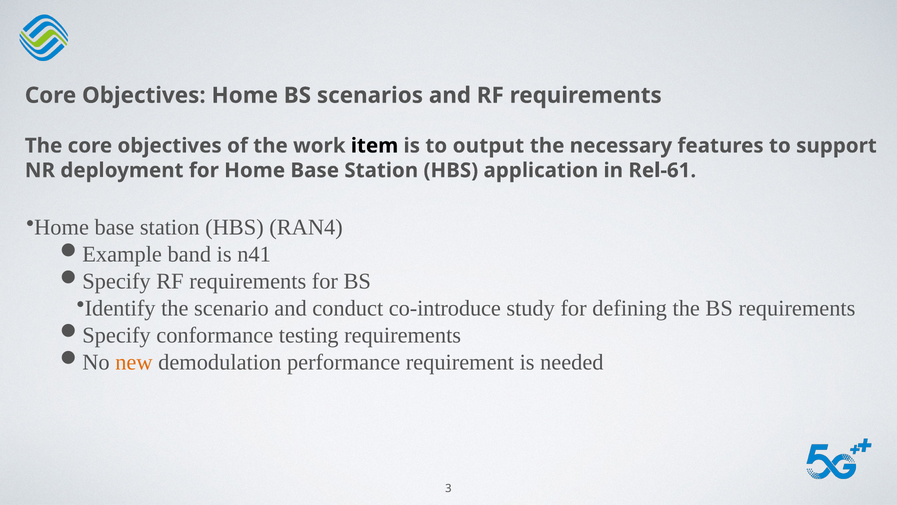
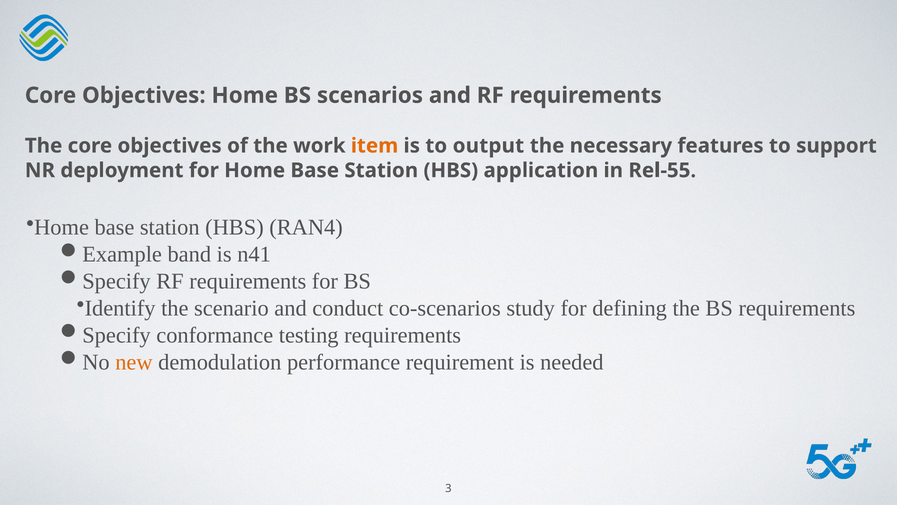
item colour: black -> orange
Rel-61: Rel-61 -> Rel-55
co-introduce: co-introduce -> co-scenarios
